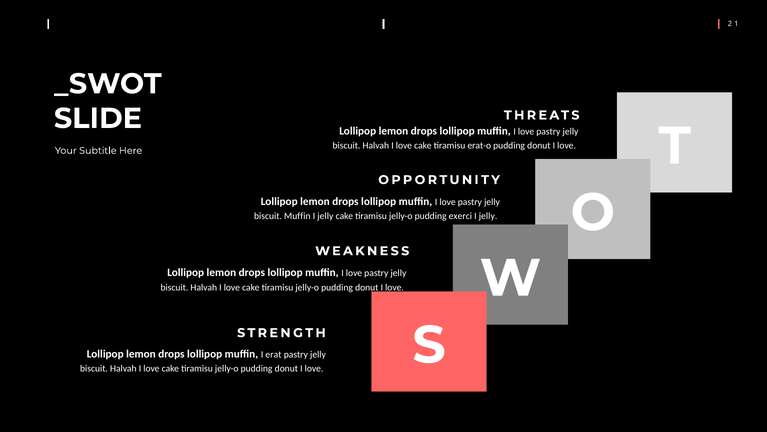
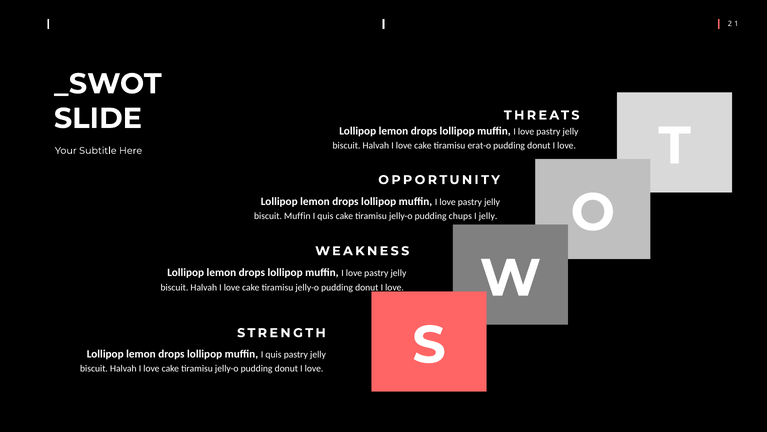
jelly at (325, 216): jelly -> quis
exerci: exerci -> chups
lollipop muffin I erat: erat -> quis
